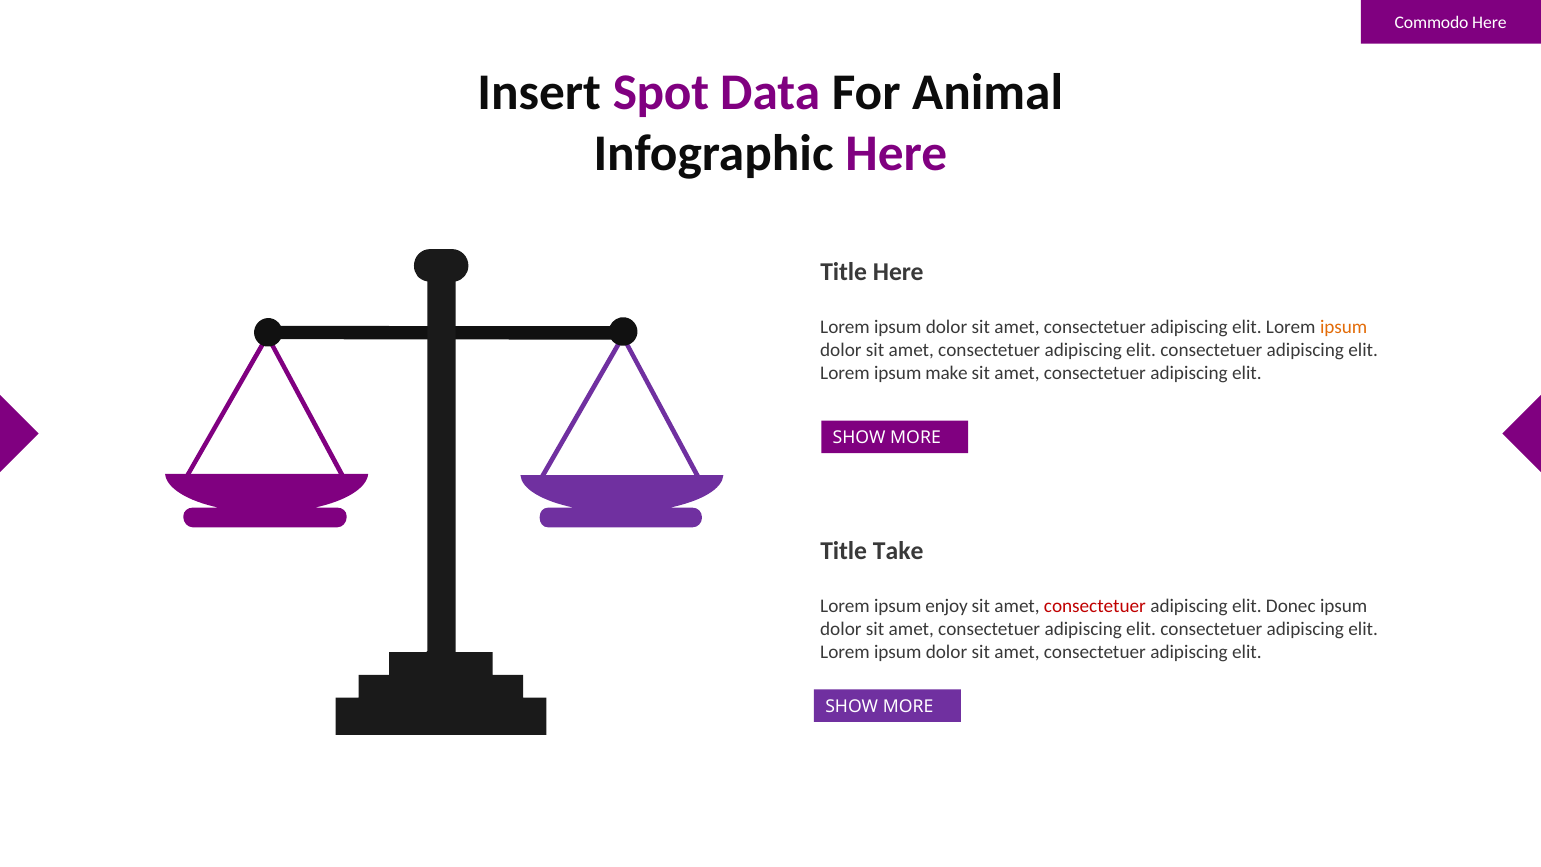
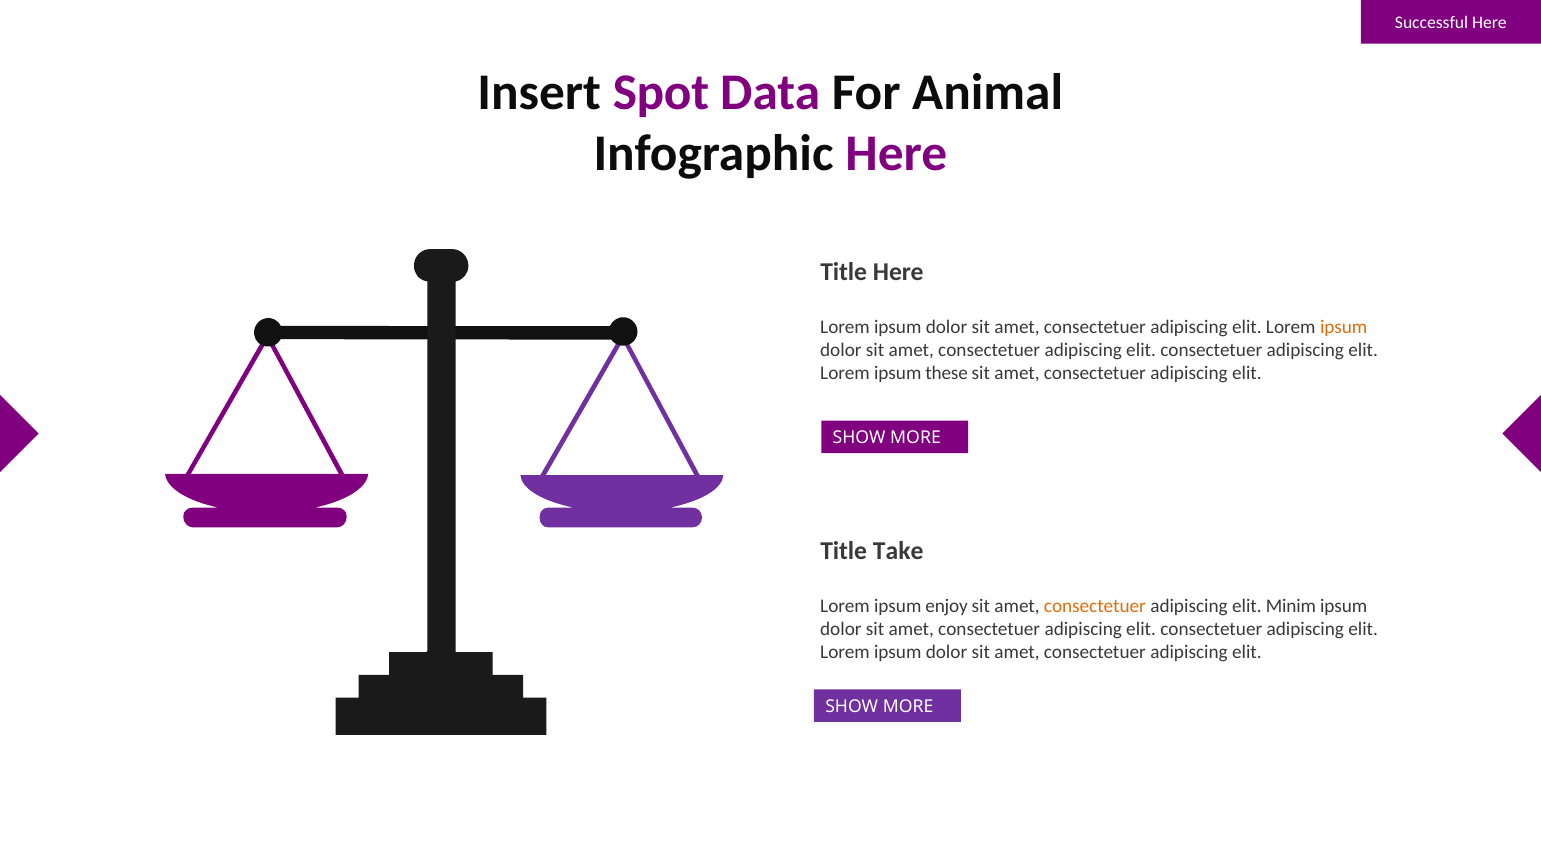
Commodo: Commodo -> Successful
make: make -> these
consectetuer at (1095, 606) colour: red -> orange
Donec: Donec -> Minim
